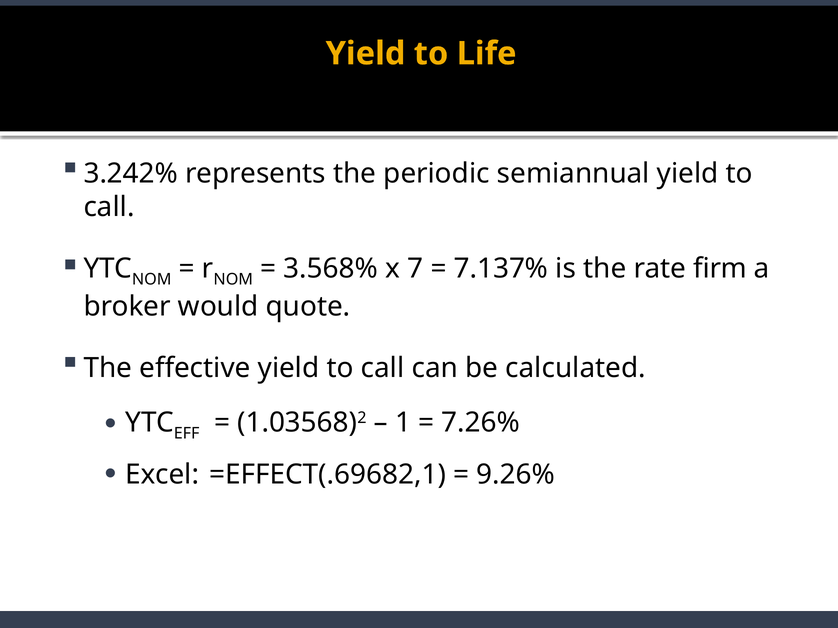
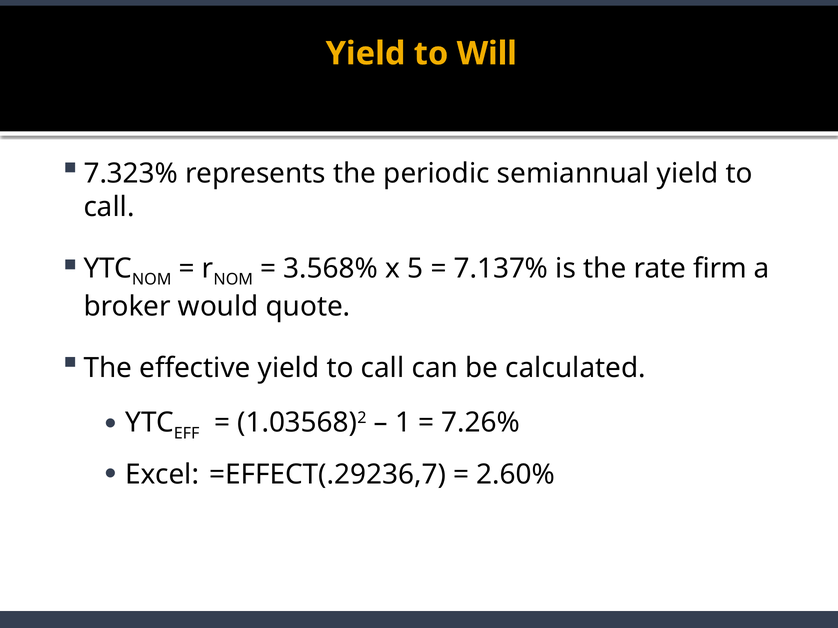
Life: Life -> Will
3.242%: 3.242% -> 7.323%
7: 7 -> 5
=EFFECT(.69682,1: =EFFECT(.69682,1 -> =EFFECT(.29236,7
9.26%: 9.26% -> 2.60%
